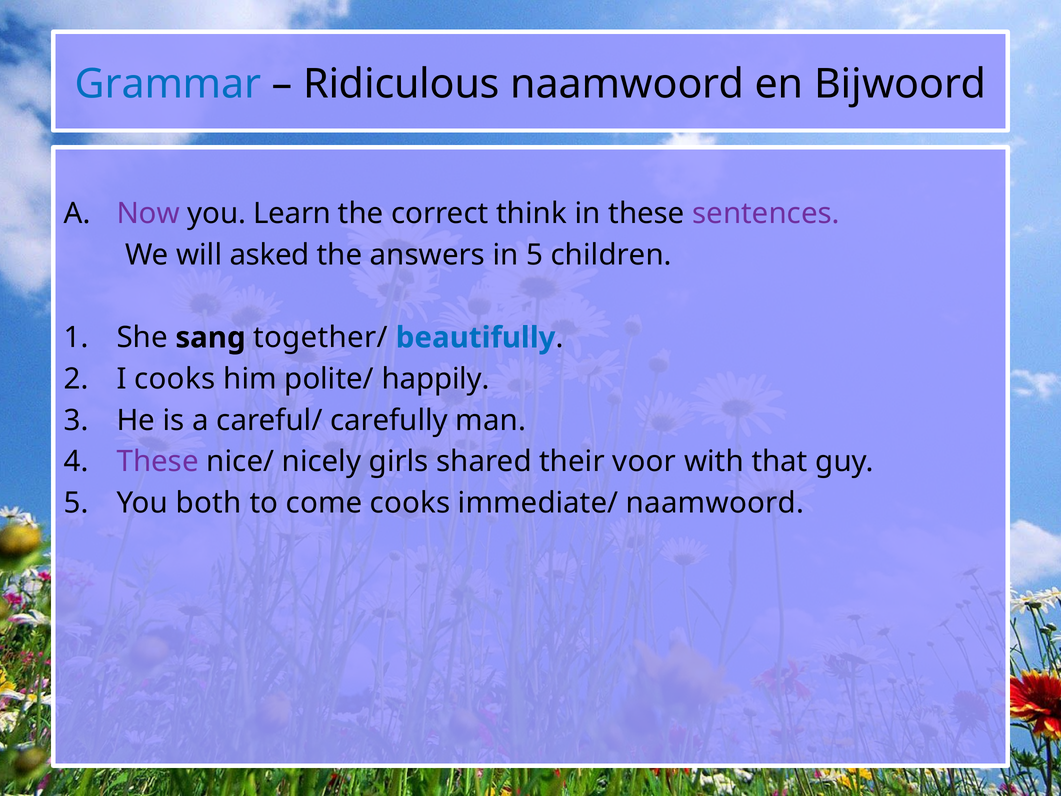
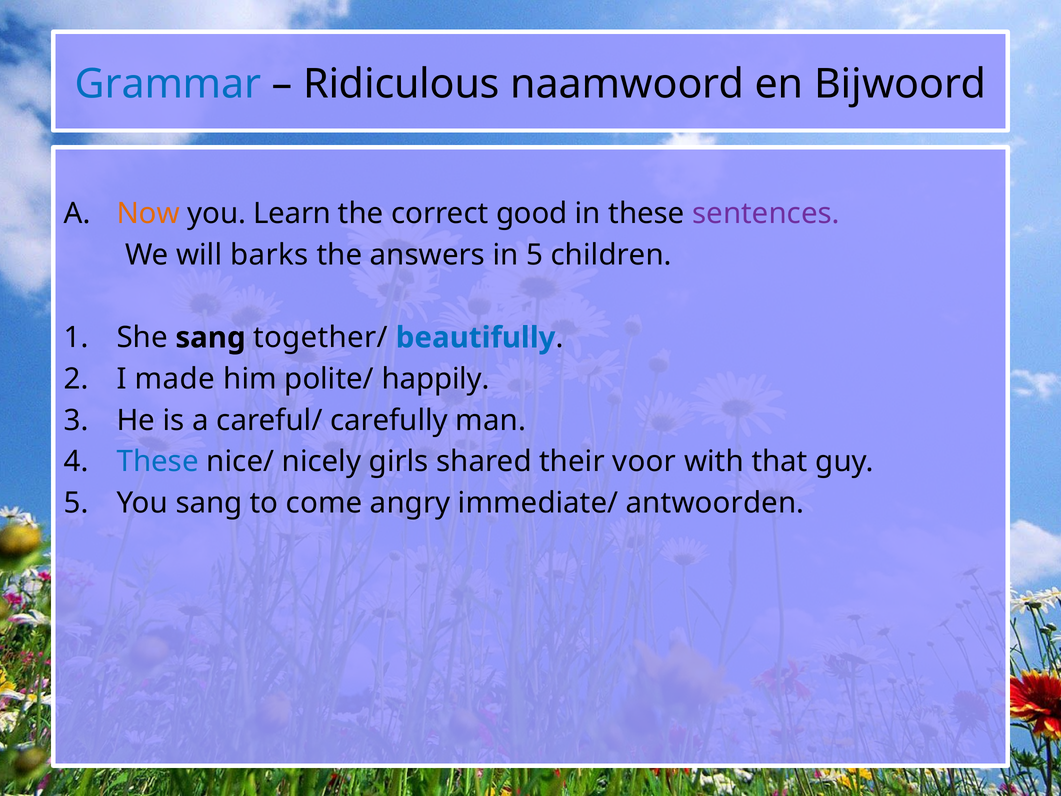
Now colour: purple -> orange
think: think -> good
asked: asked -> barks
I cooks: cooks -> made
These at (158, 461) colour: purple -> blue
You both: both -> sang
come cooks: cooks -> angry
immediate/ naamwoord: naamwoord -> antwoorden
